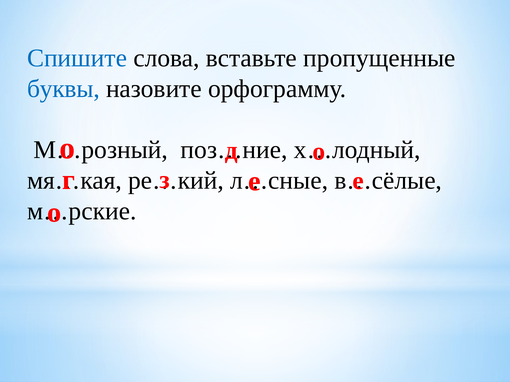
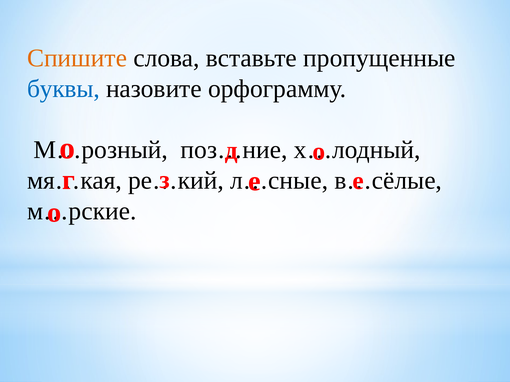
Спишите colour: blue -> orange
